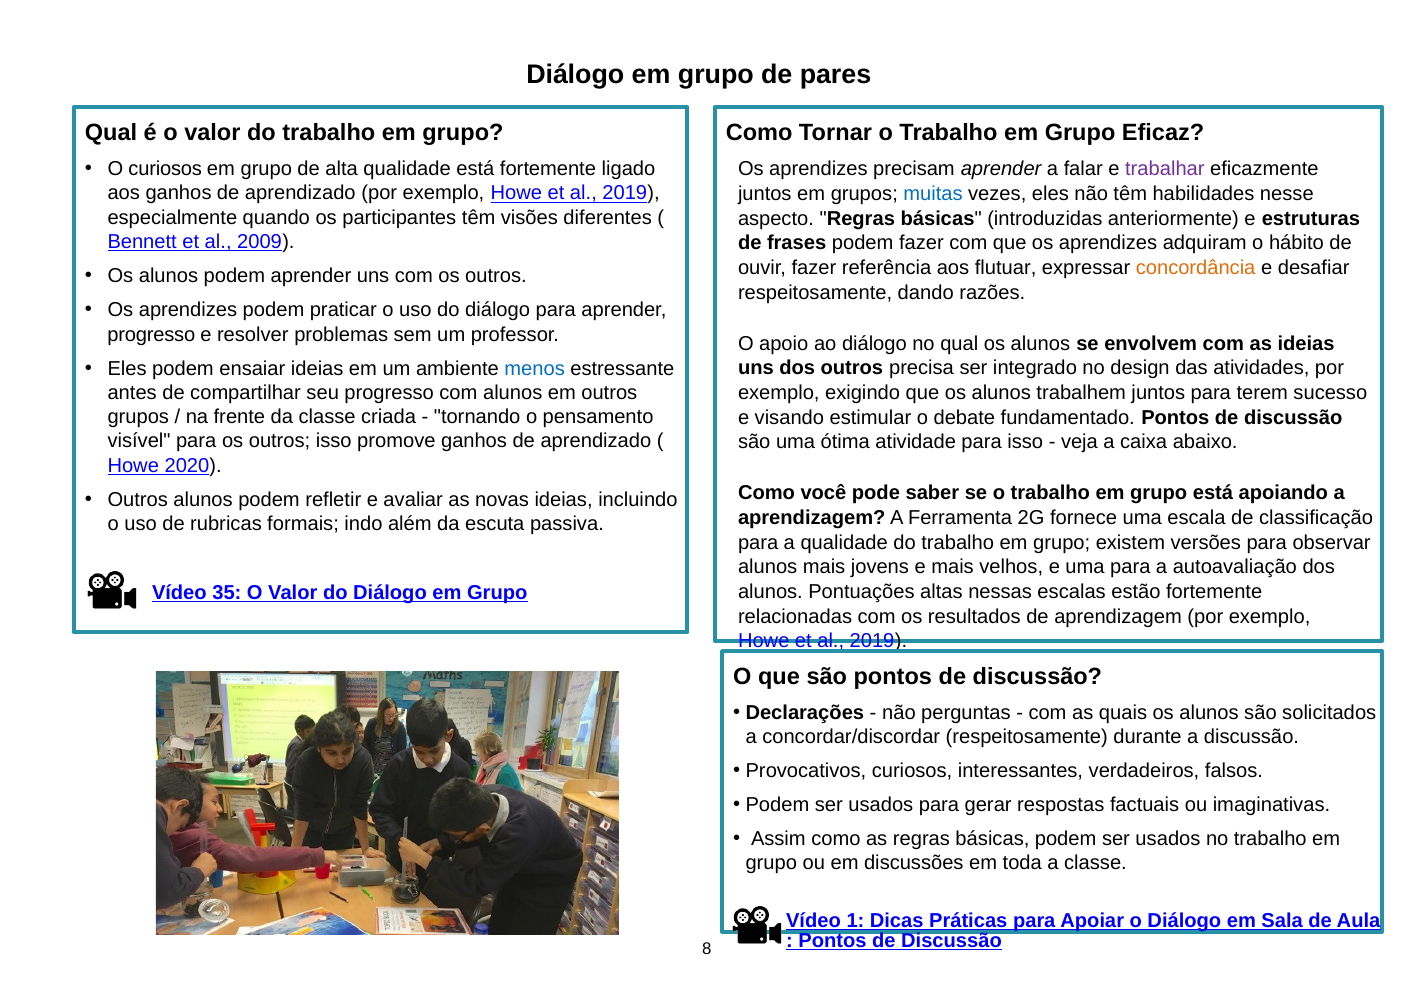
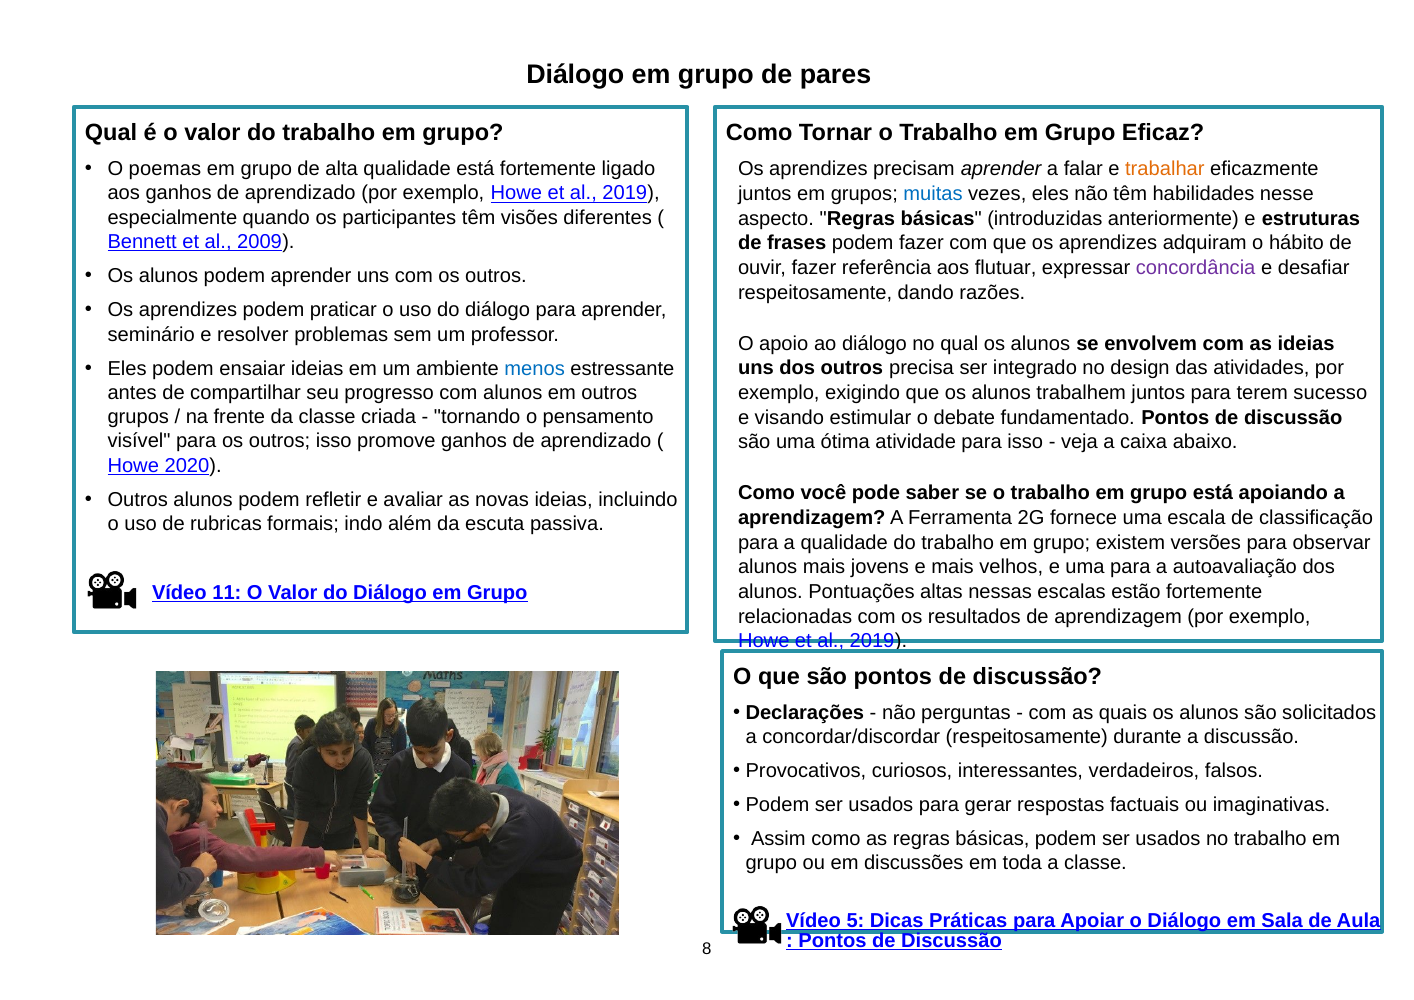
O curiosos: curiosos -> poemas
trabalhar colour: purple -> orange
concordância colour: orange -> purple
progresso at (151, 334): progresso -> seminário
35: 35 -> 11
1: 1 -> 5
